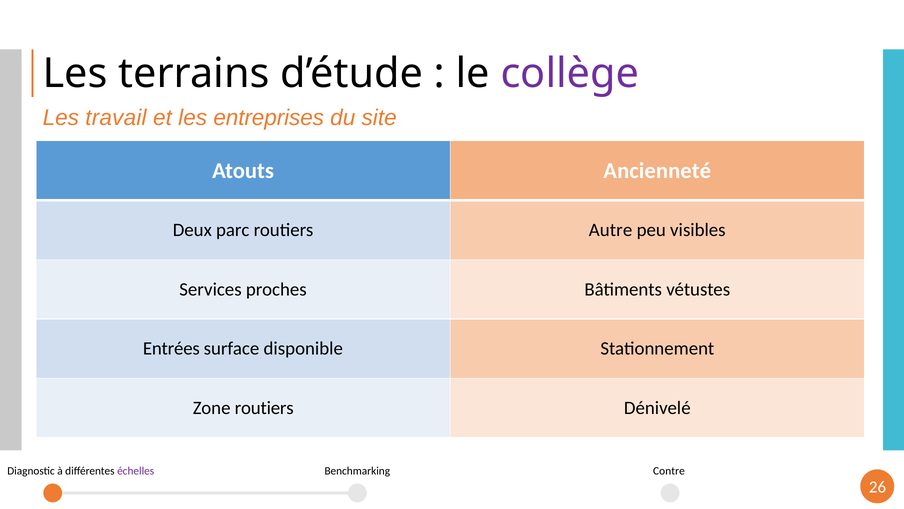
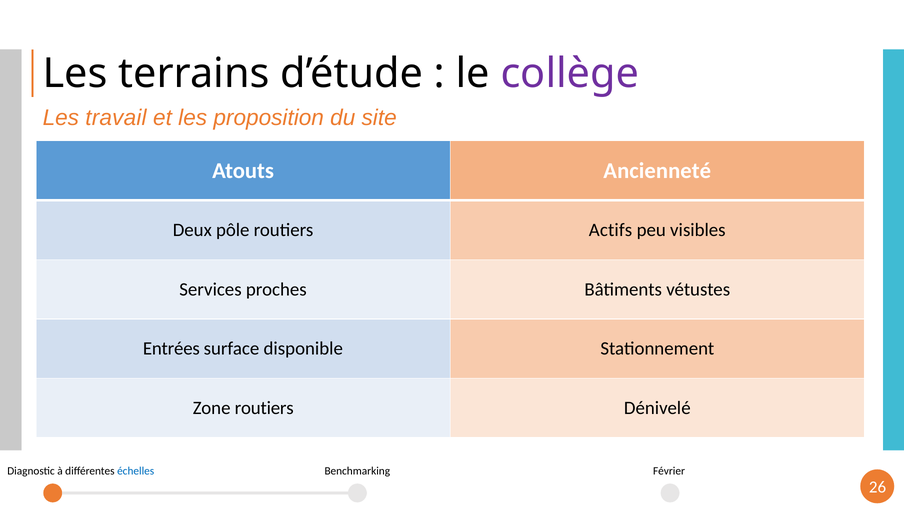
entreprises: entreprises -> proposition
parc: parc -> pôle
Autre: Autre -> Actifs
échelles colour: purple -> blue
Contre: Contre -> Février
